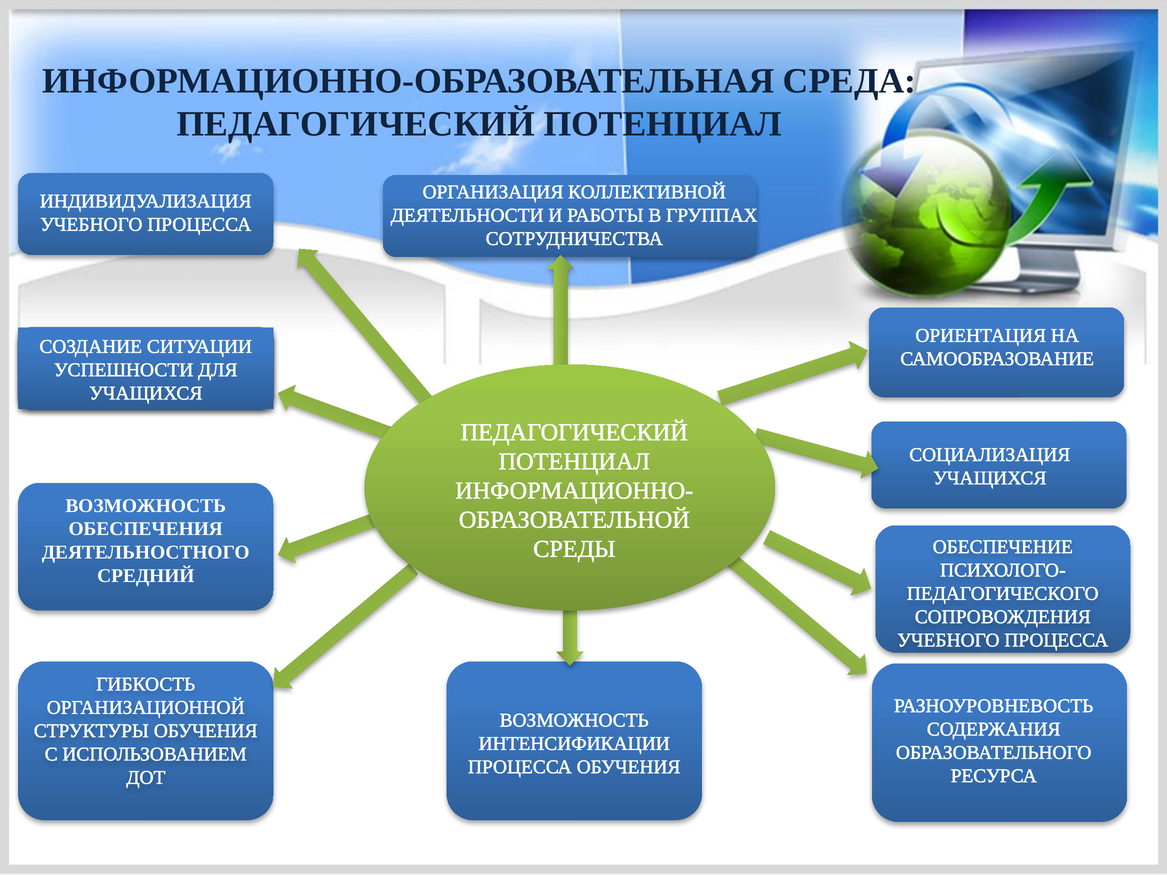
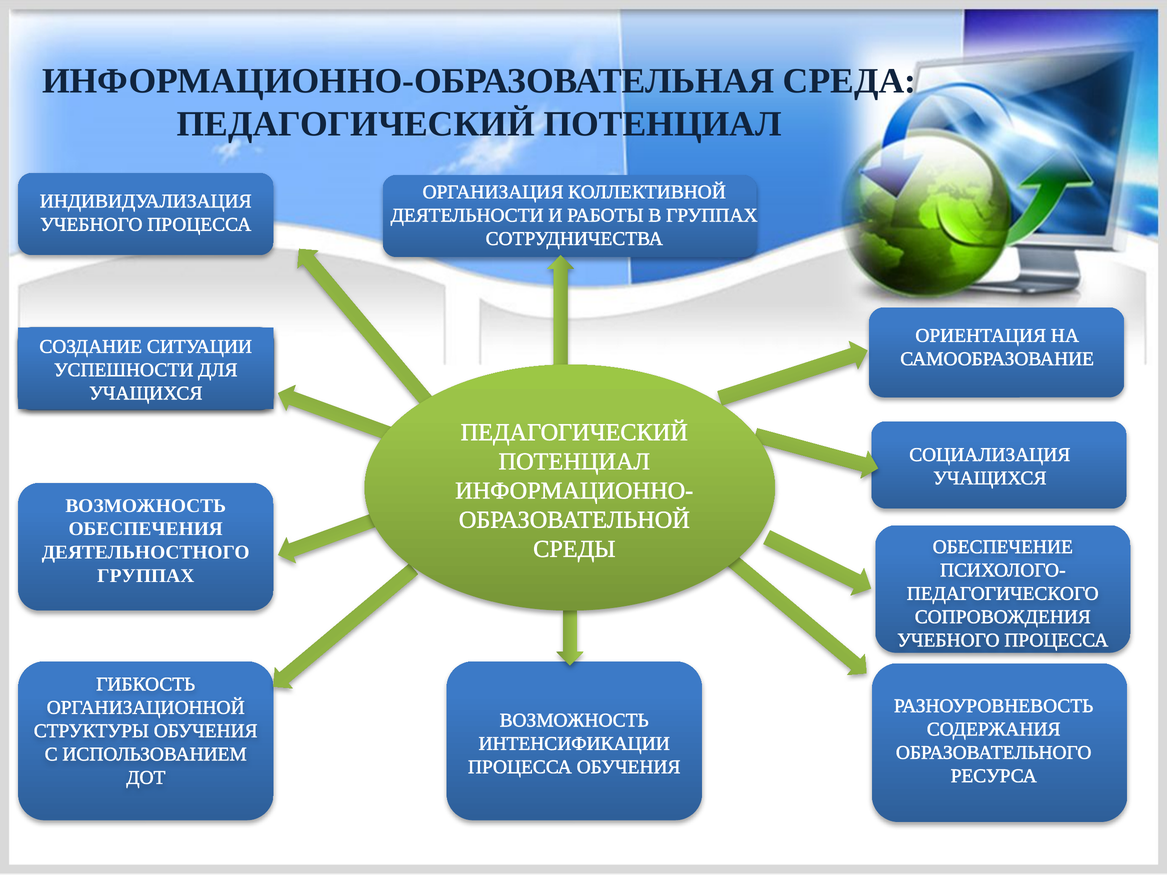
СРЕДНИЙ at (146, 576): СРЕДНИЙ -> ГРУППАХ
